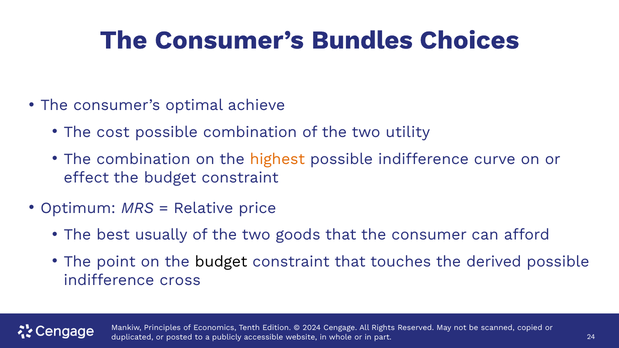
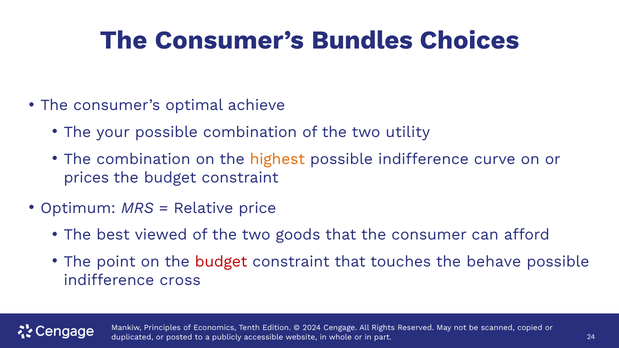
cost: cost -> your
effect: effect -> prices
usually: usually -> viewed
budget at (221, 262) colour: black -> red
derived: derived -> behave
